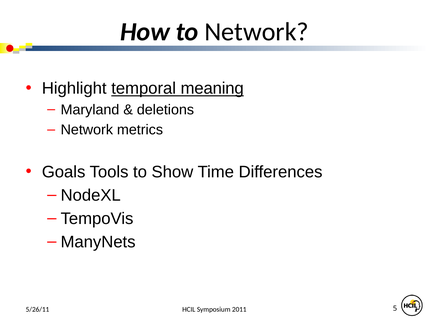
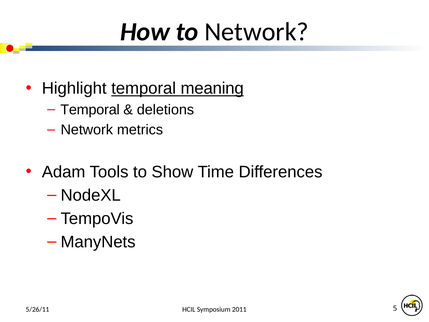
Maryland at (90, 110): Maryland -> Temporal
Goals: Goals -> Adam
